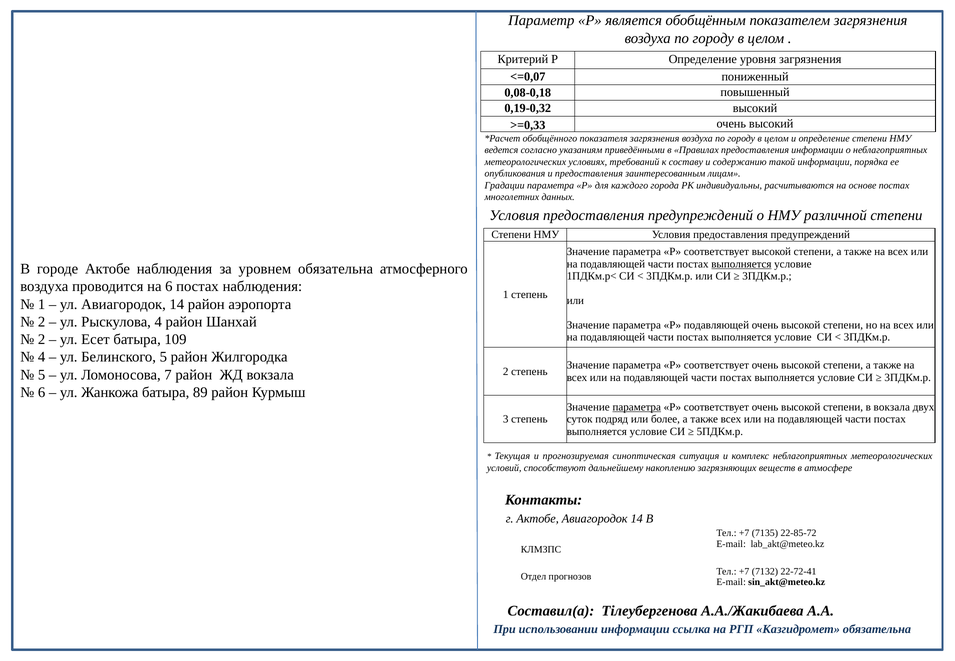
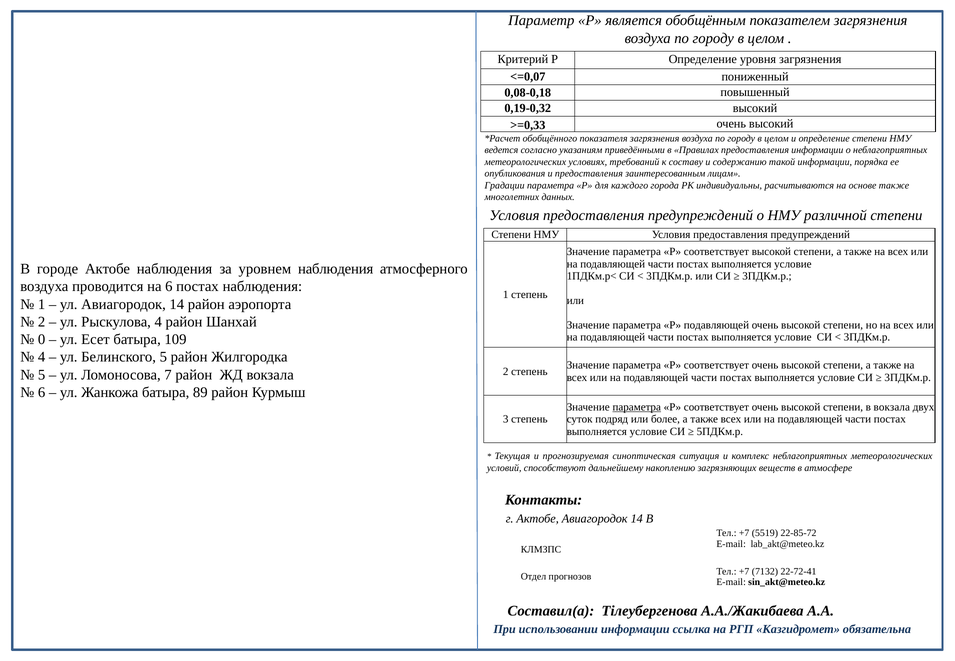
основе постах: постах -> также
выполняется at (741, 264) underline: present -> none
уровнем обязательна: обязательна -> наблюдения
2 at (42, 340): 2 -> 0
7135: 7135 -> 5519
